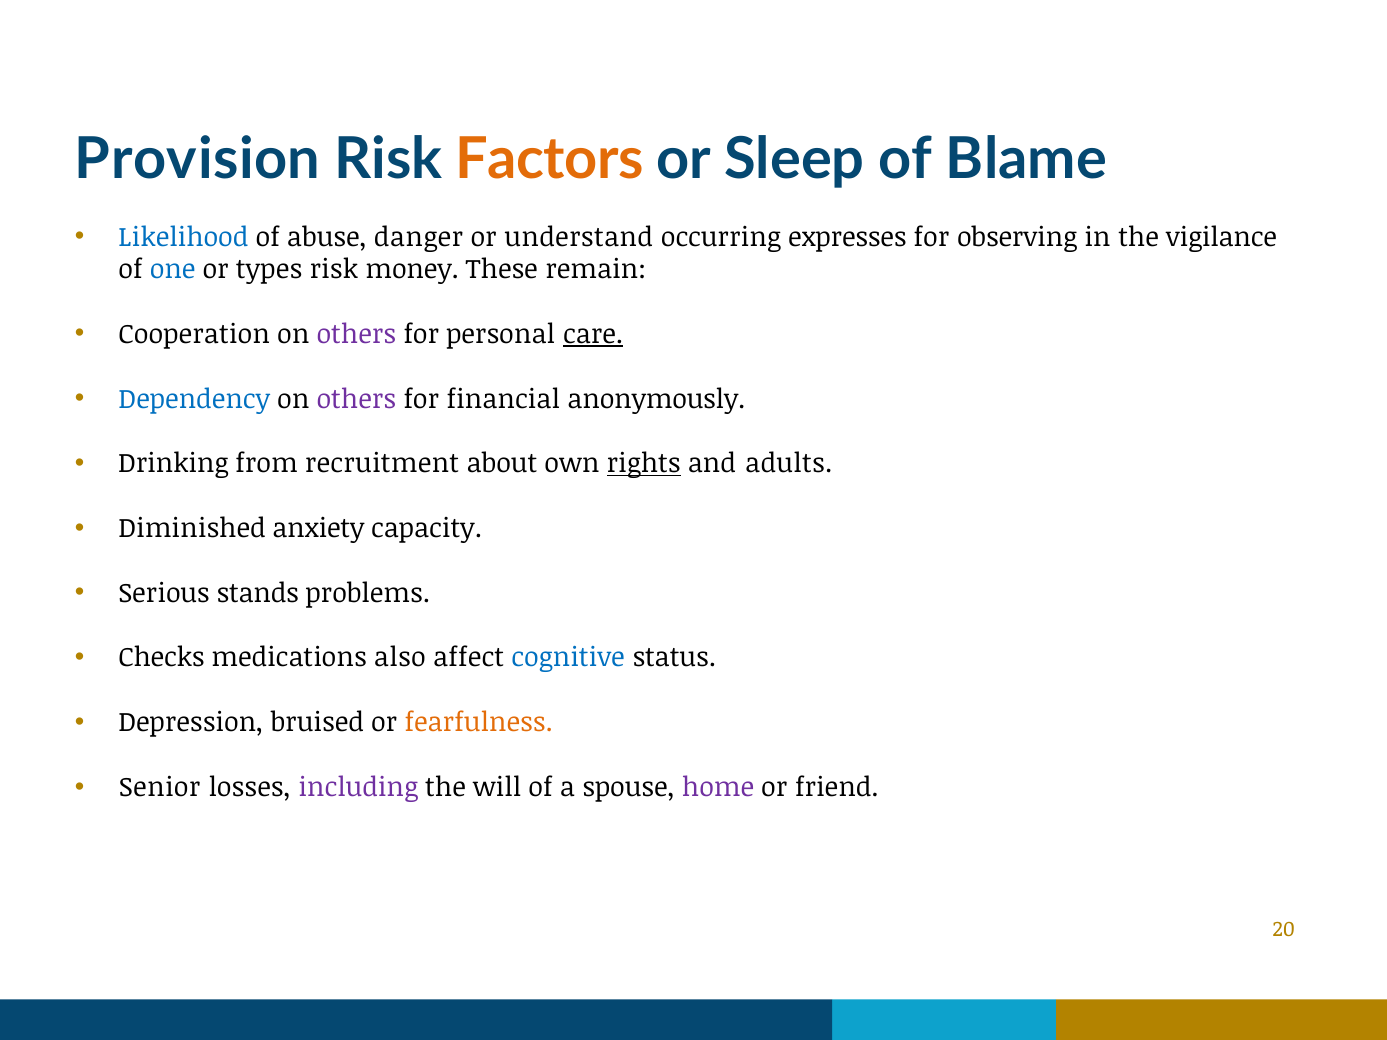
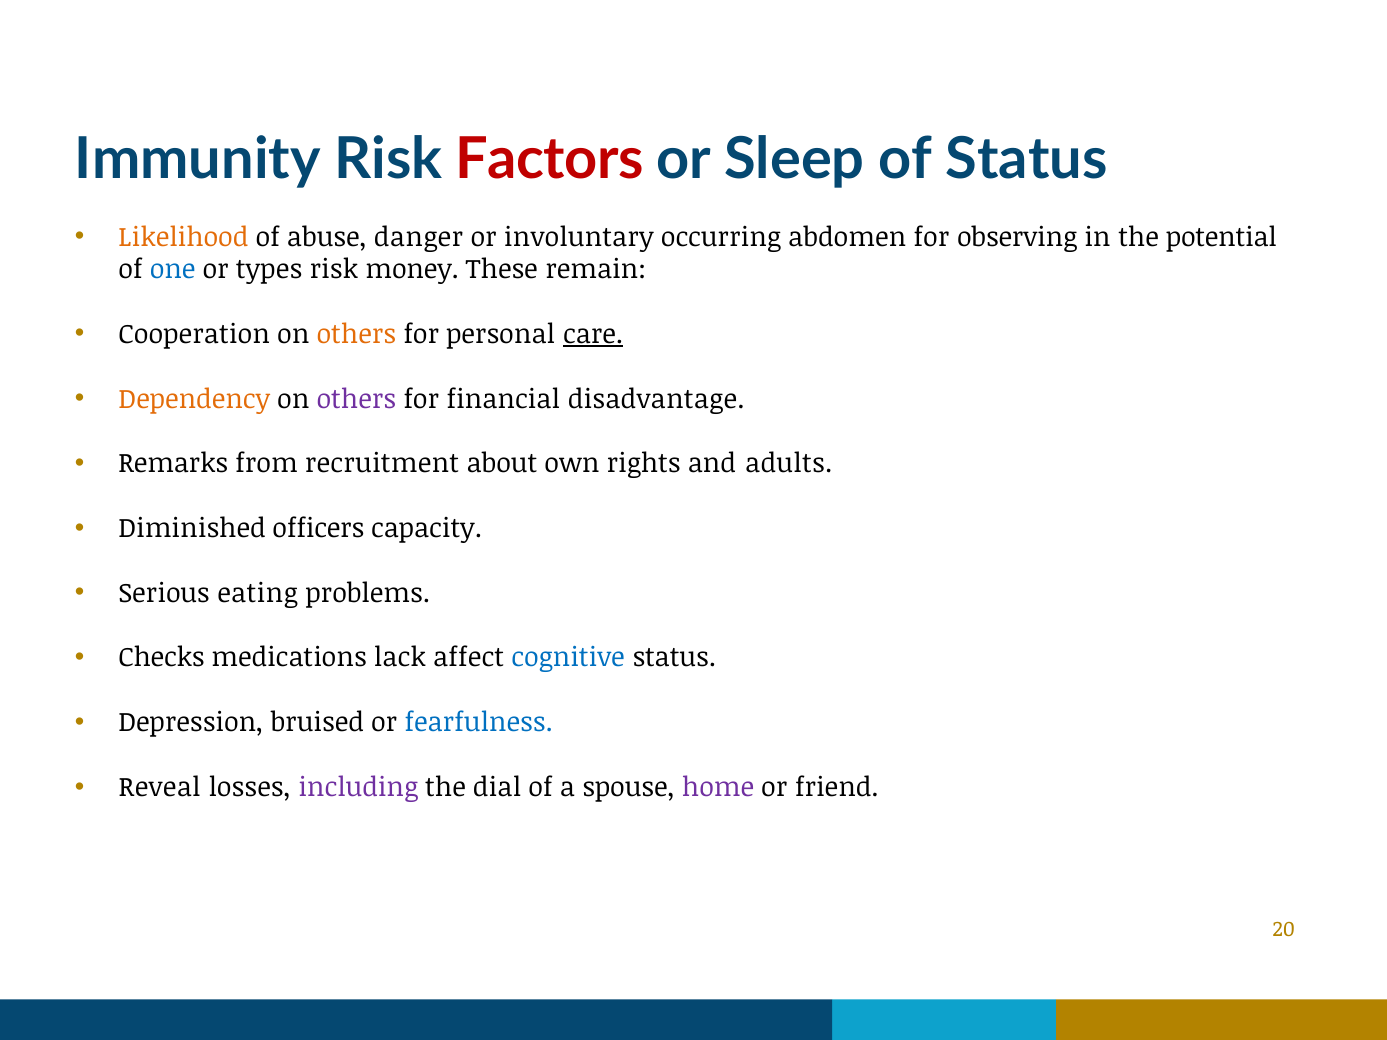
Provision: Provision -> Immunity
Factors colour: orange -> red
of Blame: Blame -> Status
Likelihood colour: blue -> orange
understand: understand -> involuntary
expresses: expresses -> abdomen
vigilance: vigilance -> potential
others at (356, 334) colour: purple -> orange
Dependency colour: blue -> orange
anonymously: anonymously -> disadvantage
Drinking: Drinking -> Remarks
rights underline: present -> none
anxiety: anxiety -> officers
stands: stands -> eating
also: also -> lack
fearfulness colour: orange -> blue
Senior: Senior -> Reveal
will: will -> dial
